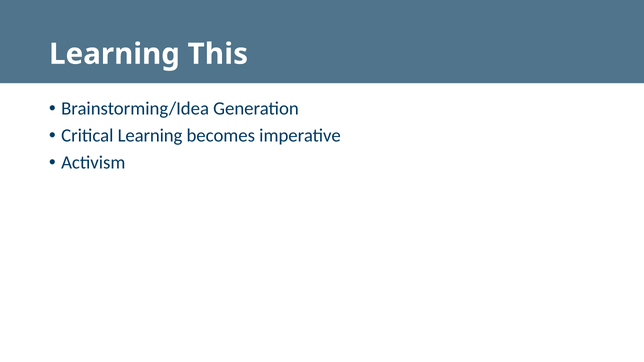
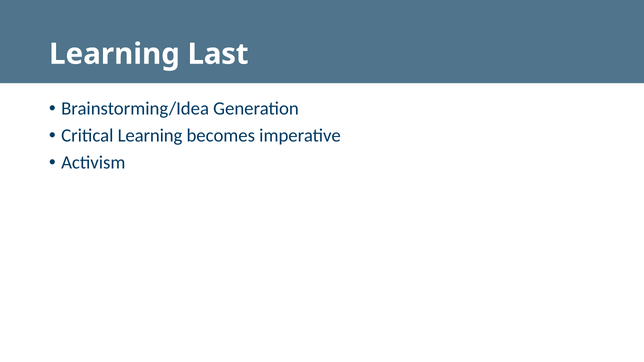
This: This -> Last
